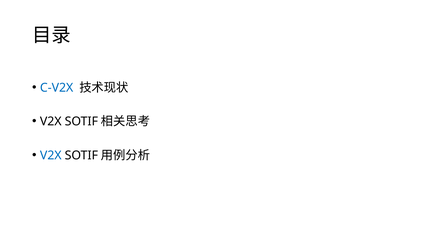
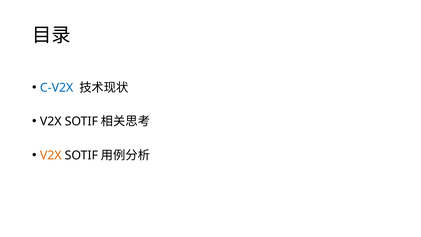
V2X at (51, 155) colour: blue -> orange
